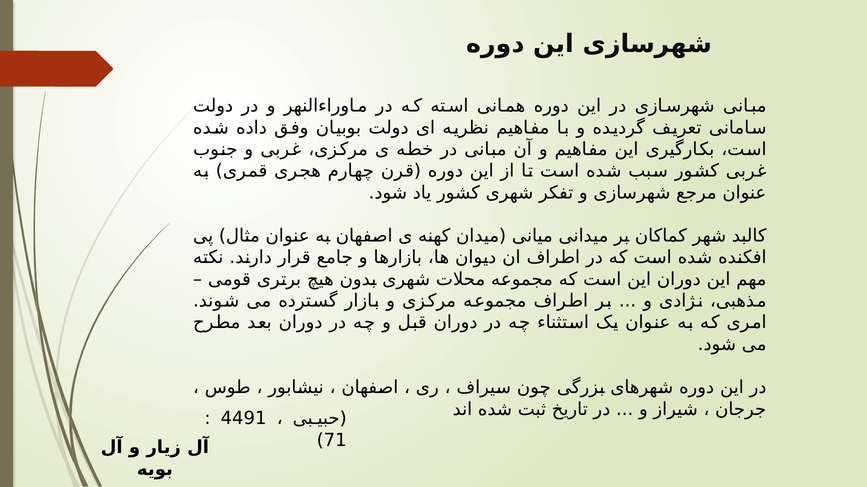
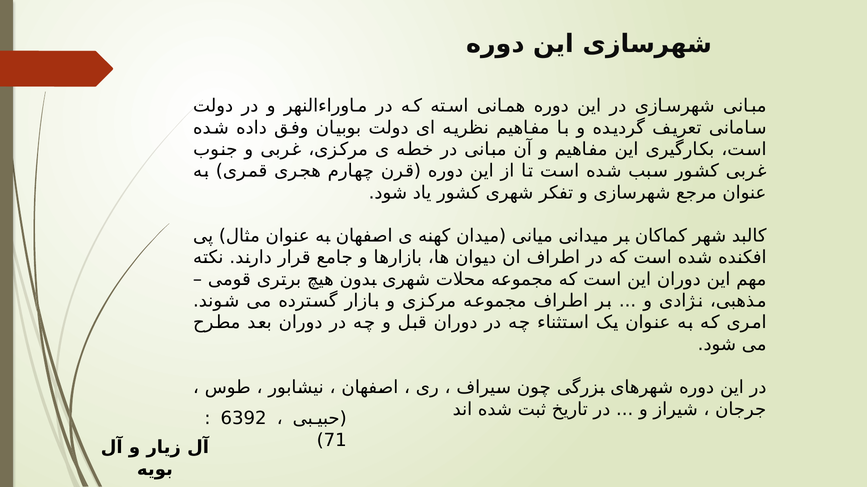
4491: 4491 -> 6392
